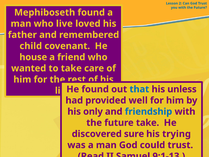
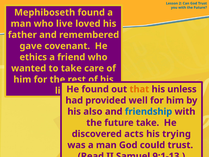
child: child -> gave
house: house -> ethics
that colour: blue -> orange
only: only -> also
sure: sure -> acts
